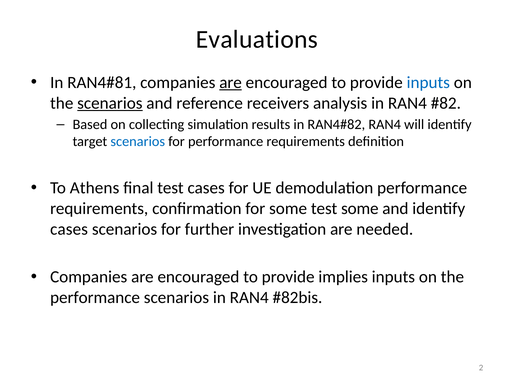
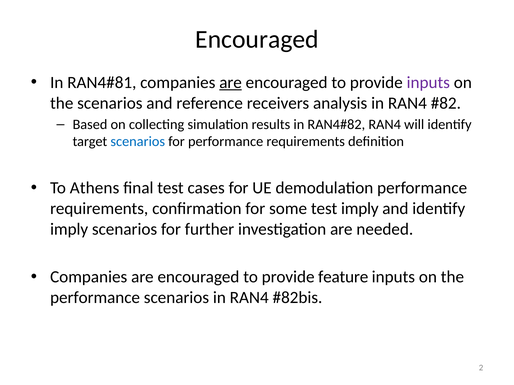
Evaluations at (257, 39): Evaluations -> Encouraged
inputs at (428, 83) colour: blue -> purple
scenarios at (110, 103) underline: present -> none
test some: some -> imply
cases at (69, 229): cases -> imply
implies: implies -> feature
